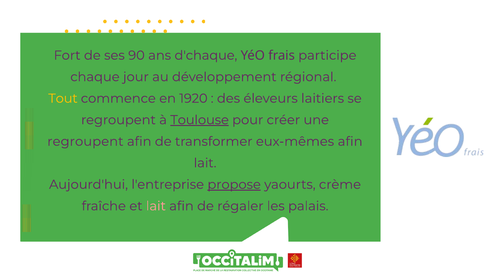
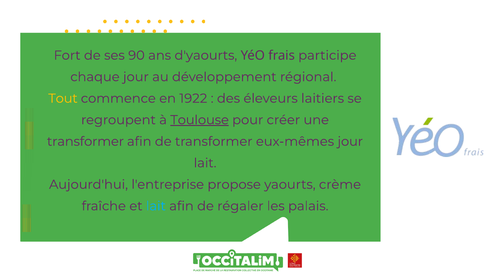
d'chaque: d'chaque -> d'yaourts
1920: 1920 -> 1922
regroupent at (85, 142): regroupent -> transformer
eux-mêmes afin: afin -> jour
propose underline: present -> none
lait at (156, 206) colour: pink -> light blue
